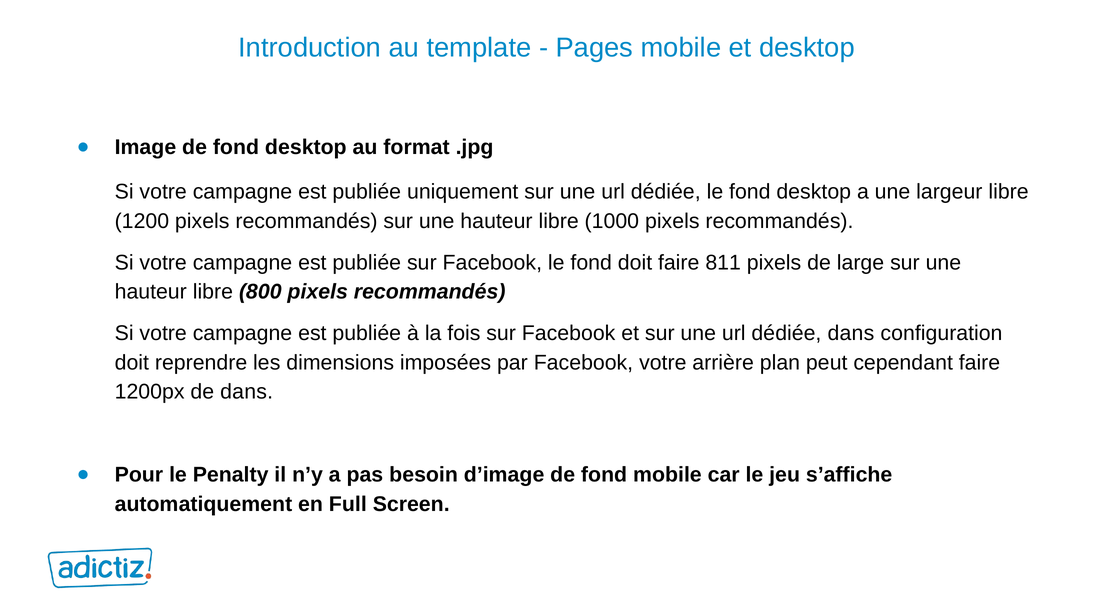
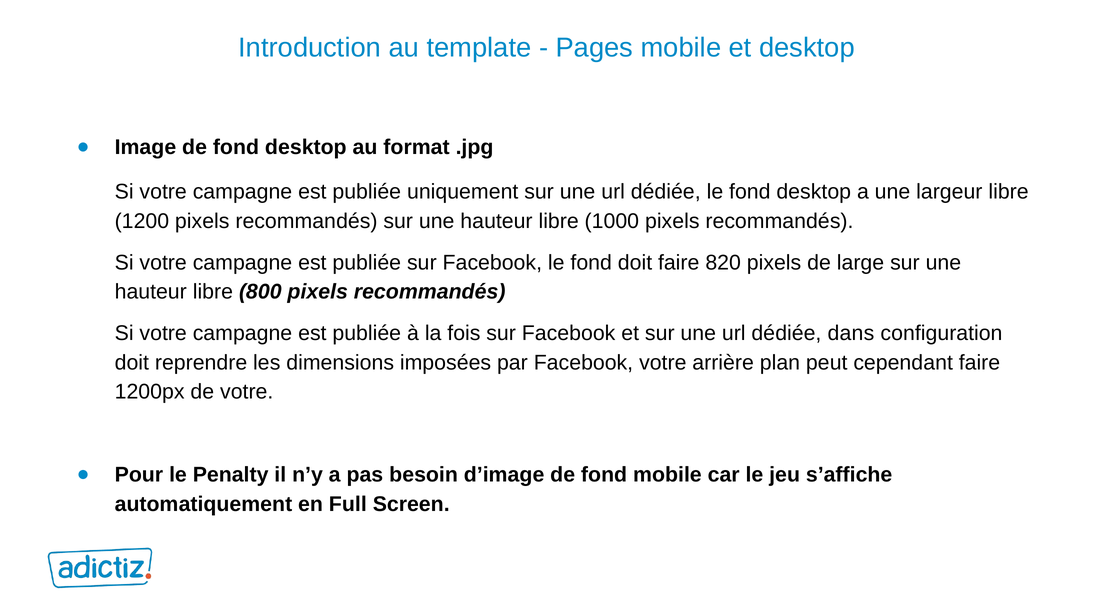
811: 811 -> 820
de dans: dans -> votre
